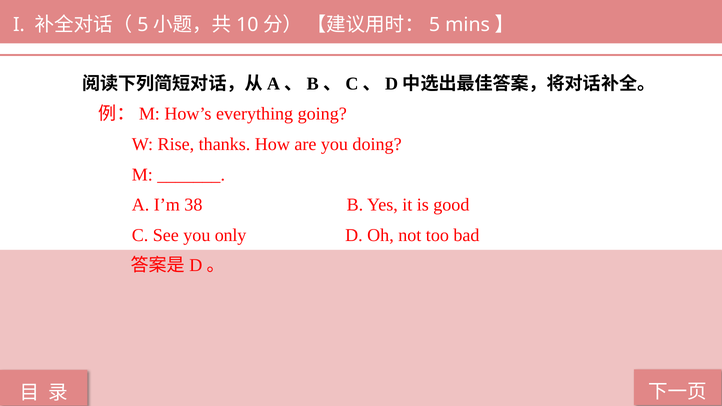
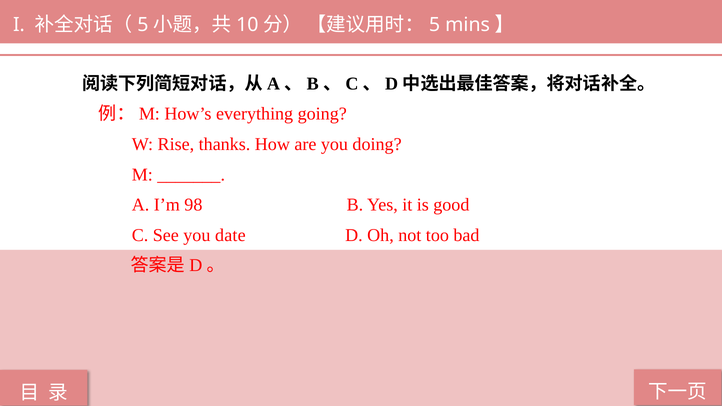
38: 38 -> 98
only: only -> date
